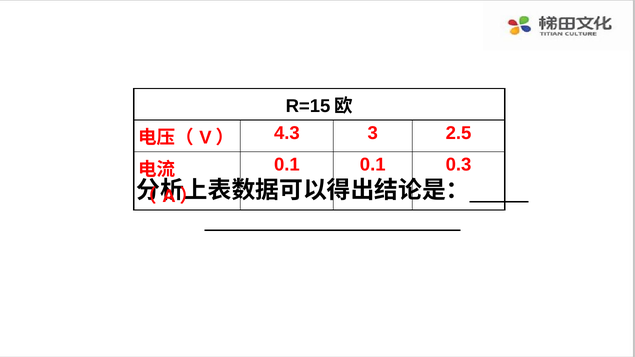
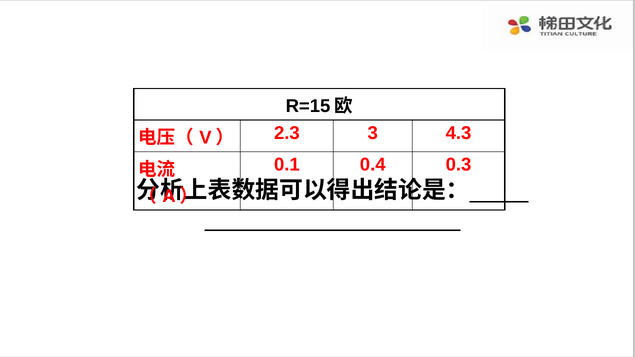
4.3: 4.3 -> 2.3
2.5: 2.5 -> 4.3
0.1 0.1: 0.1 -> 0.4
